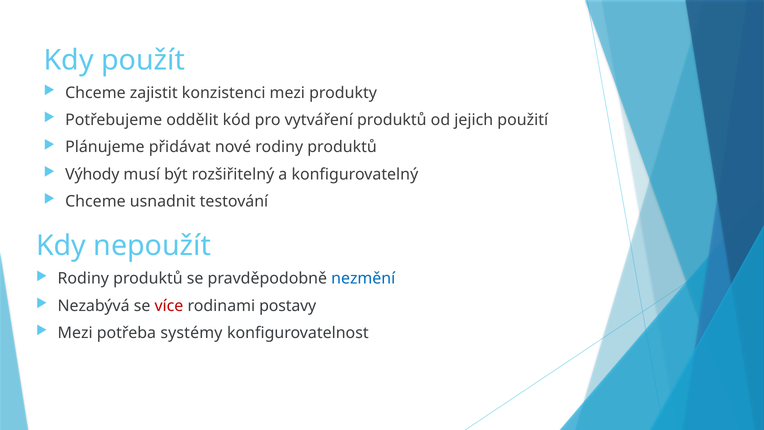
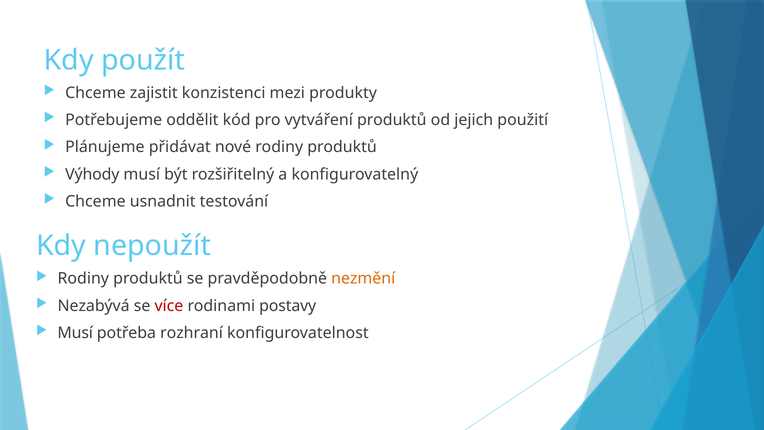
nezmění colour: blue -> orange
Mezi at (75, 333): Mezi -> Musí
systémy: systémy -> rozhraní
